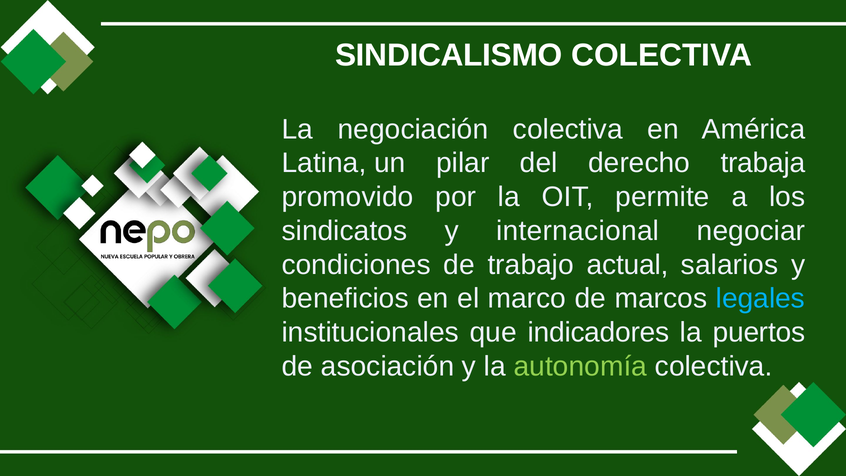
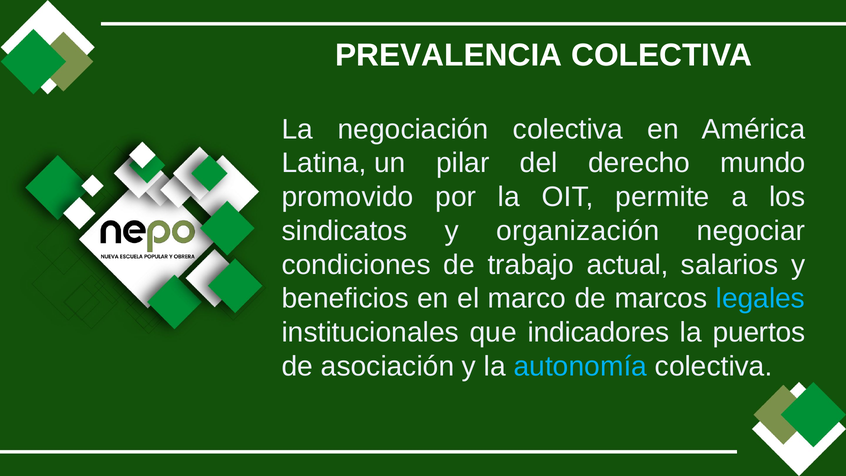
SINDICALISMO: SINDICALISMO -> PREVALENCIA
trabaja: trabaja -> mundo
internacional: internacional -> organización
autonomía colour: light green -> light blue
